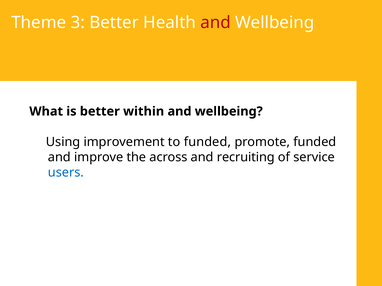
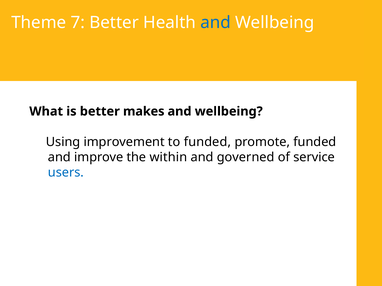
3: 3 -> 7
and at (216, 23) colour: red -> blue
within: within -> makes
across: across -> within
recruiting: recruiting -> governed
